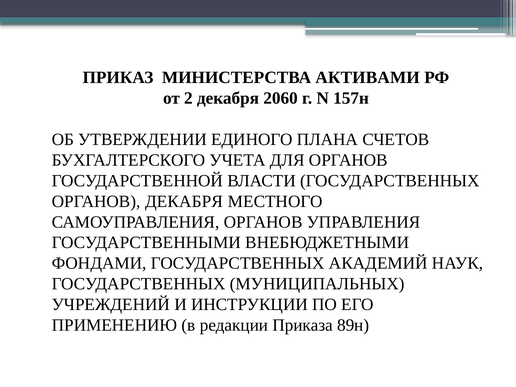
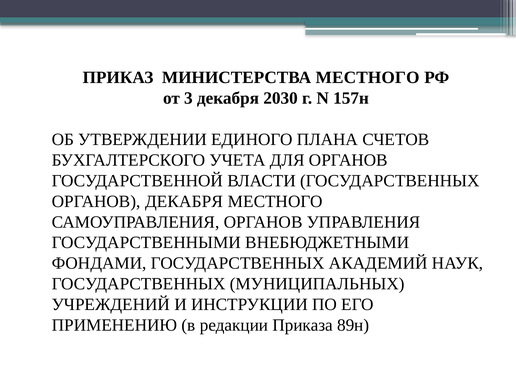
МИНИСТЕРСТВА АКТИВАМИ: АКТИВАМИ -> МЕСТНОГО
2: 2 -> 3
2060: 2060 -> 2030
